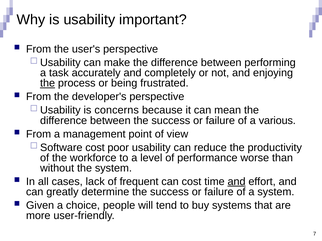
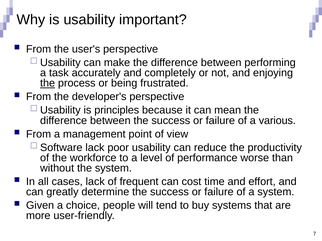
concerns: concerns -> principles
Software cost: cost -> lack
and at (237, 182) underline: present -> none
